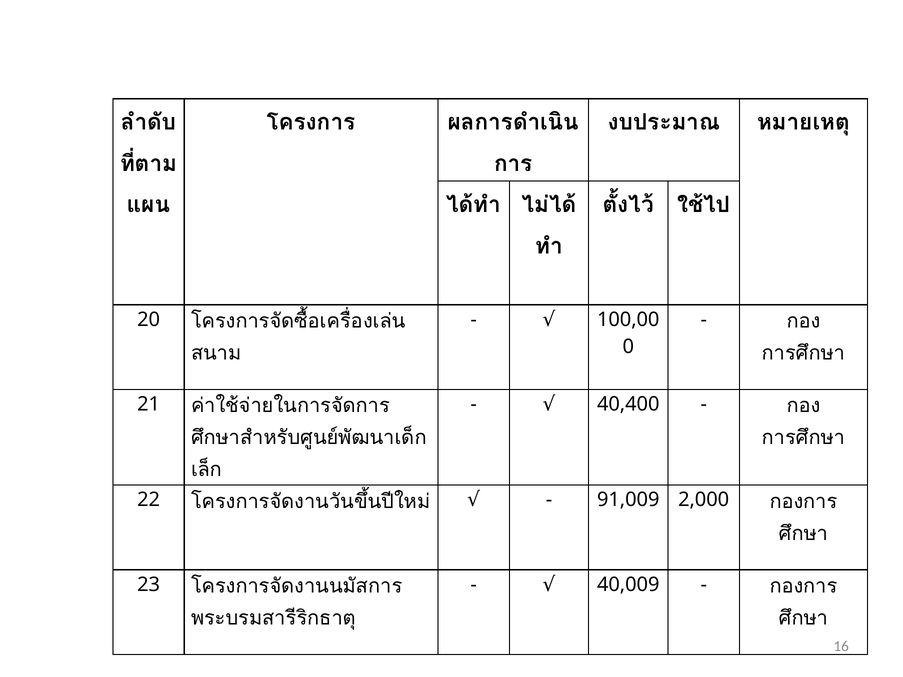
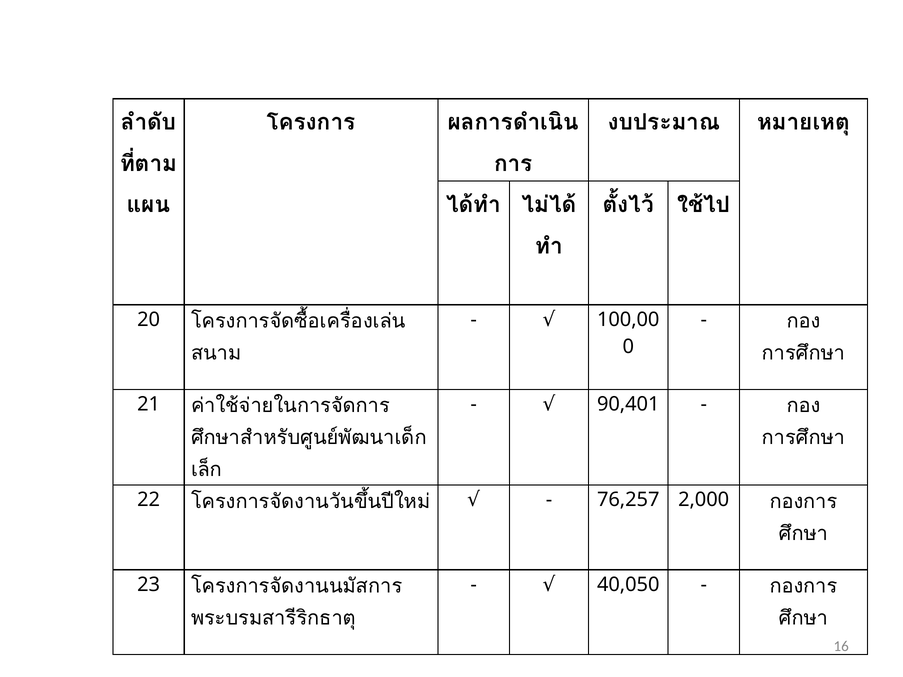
40,400: 40,400 -> 90,401
91,009: 91,009 -> 76,257
40,009: 40,009 -> 40,050
